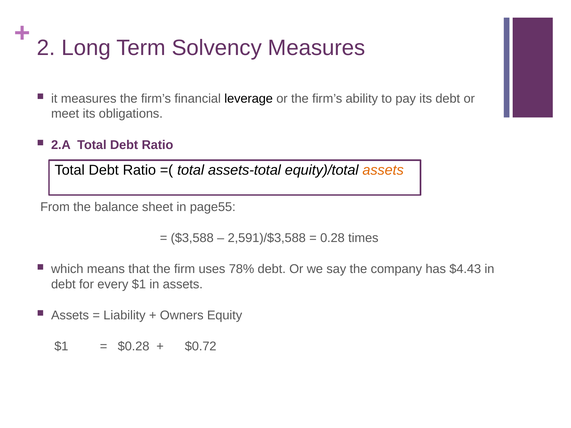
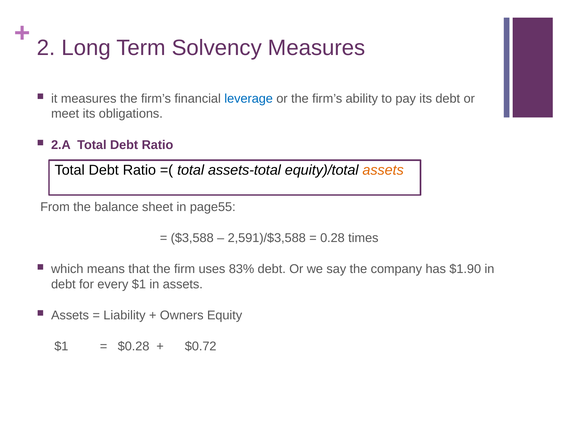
leverage colour: black -> blue
78%: 78% -> 83%
$4.43: $4.43 -> $1.90
